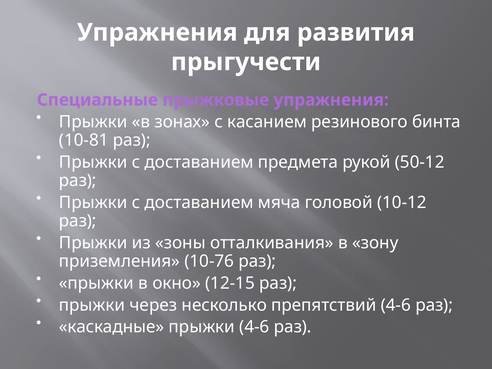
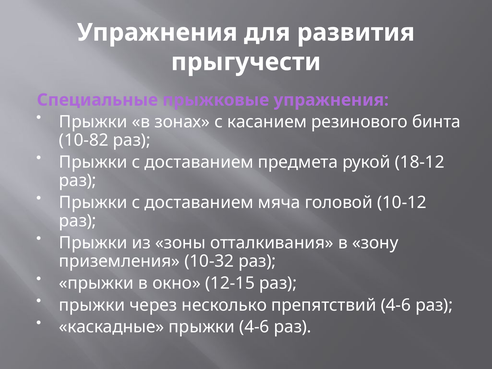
10-81: 10-81 -> 10-82
50-12: 50-12 -> 18-12
10-76: 10-76 -> 10-32
